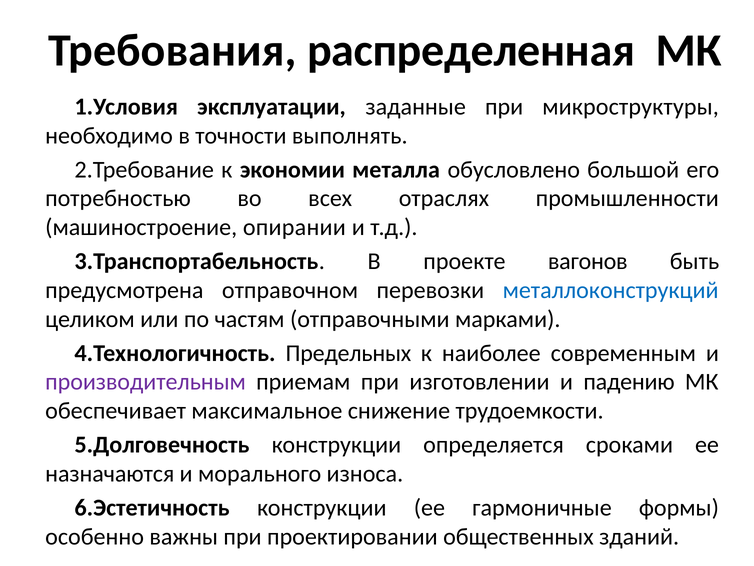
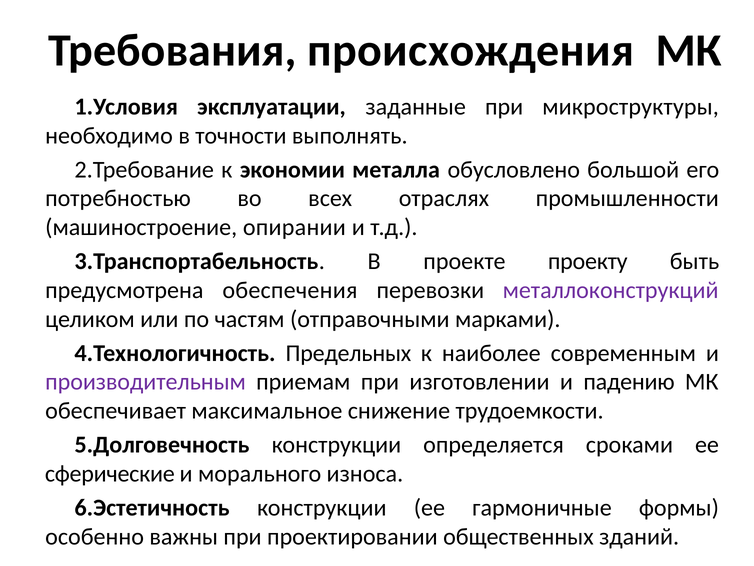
распределенная: распределенная -> происхождения
вагонов: вагонов -> проекту
отправочном: отправочном -> обеспечения
металлоконструкций colour: blue -> purple
назначаются: назначаются -> сферические
